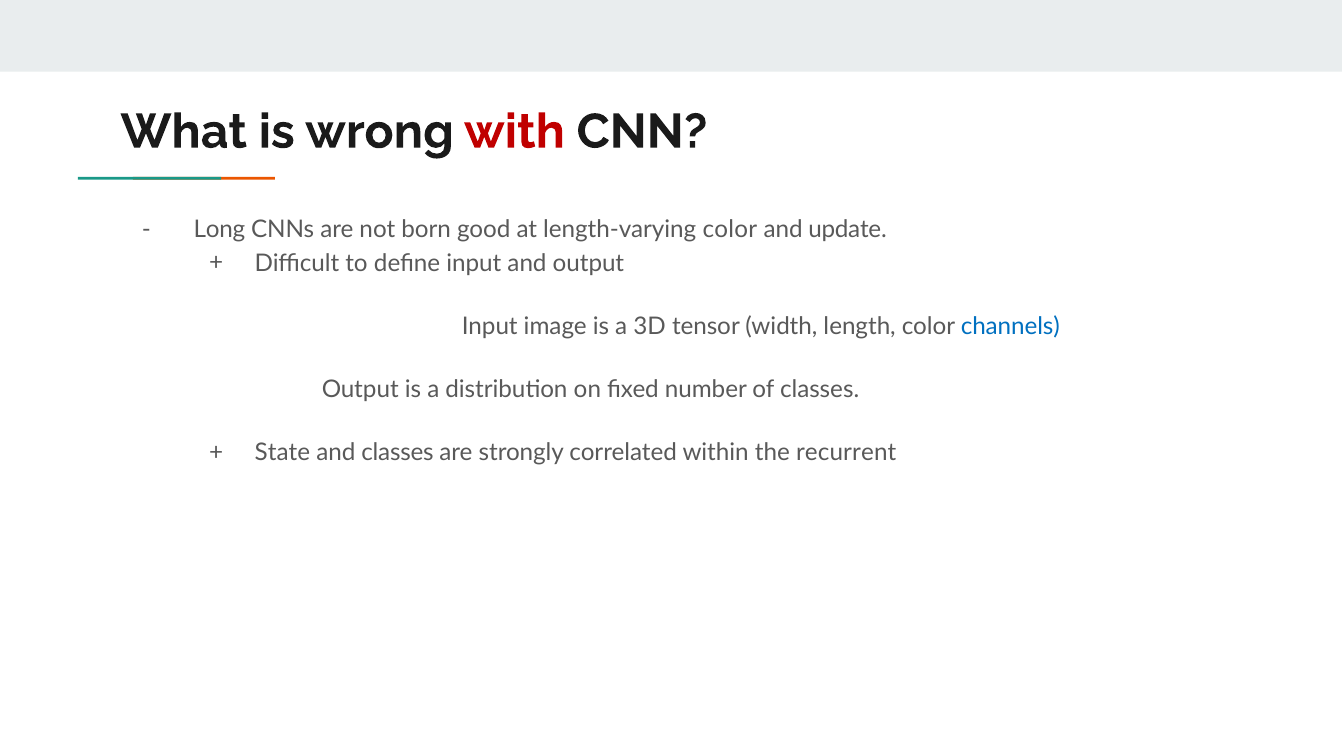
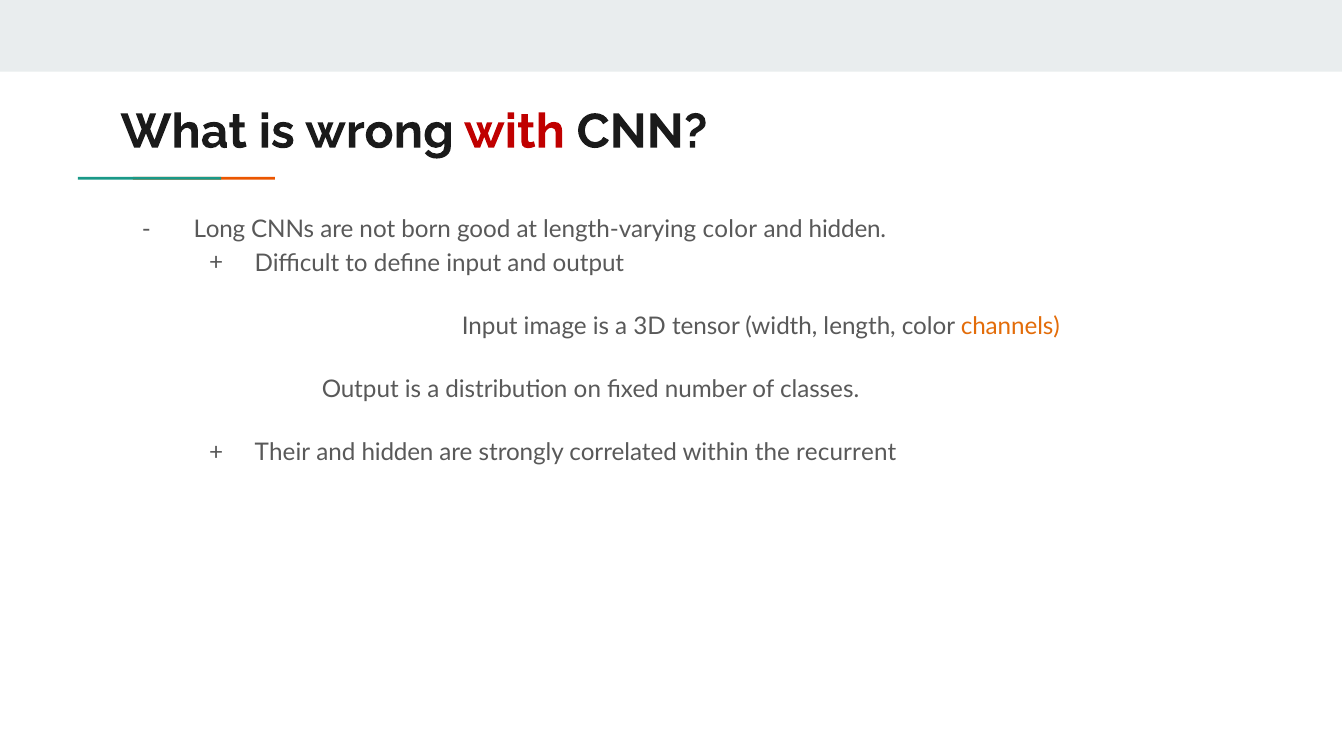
update at (848, 230): update -> hidden
channels colour: blue -> orange
State: State -> Their
classes at (398, 453): classes -> hidden
